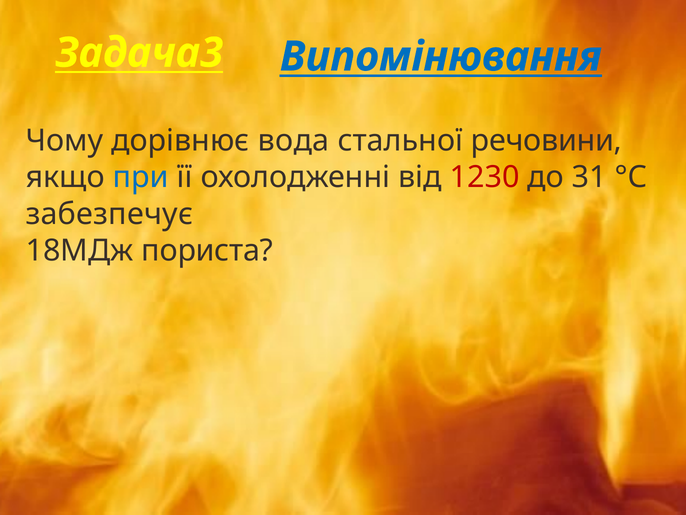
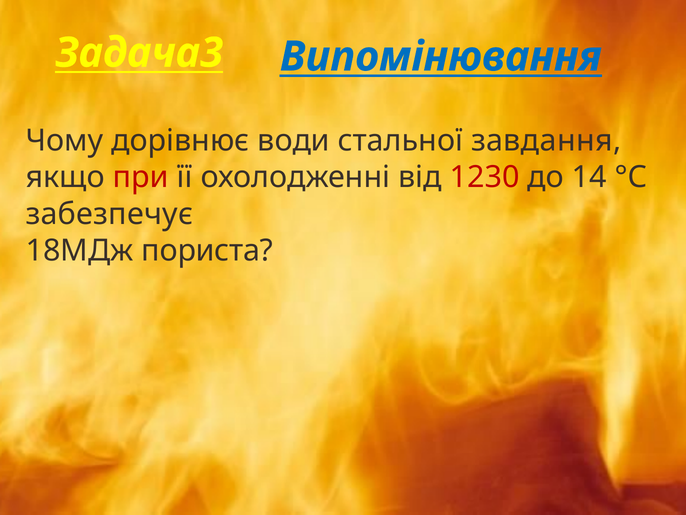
вода: вода -> води
речовини: речовини -> завдання
при colour: blue -> red
31: 31 -> 14
